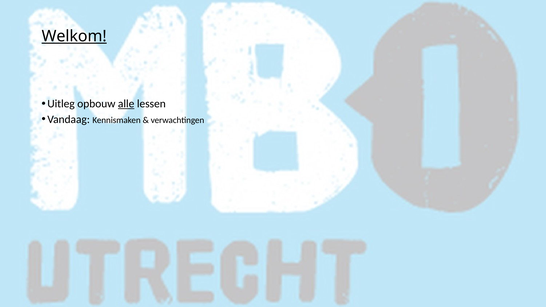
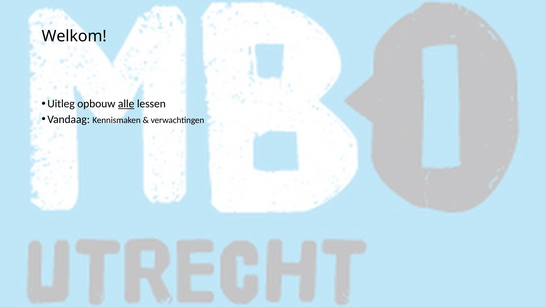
Welkom underline: present -> none
